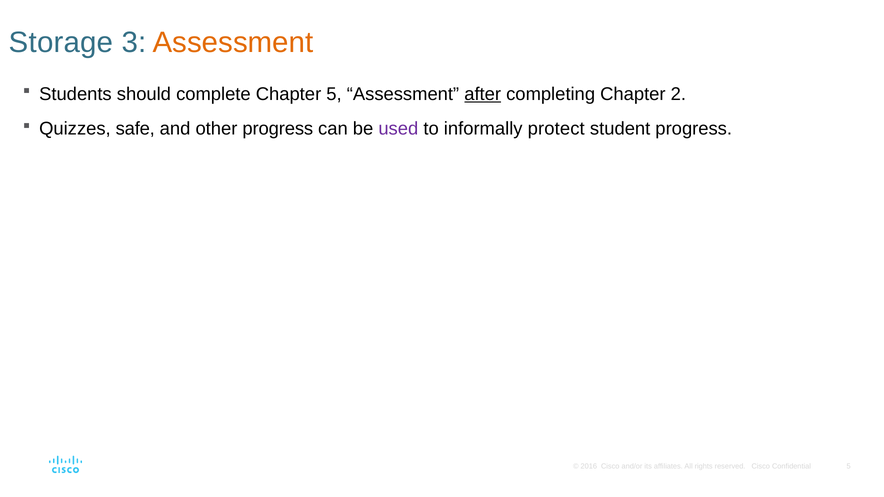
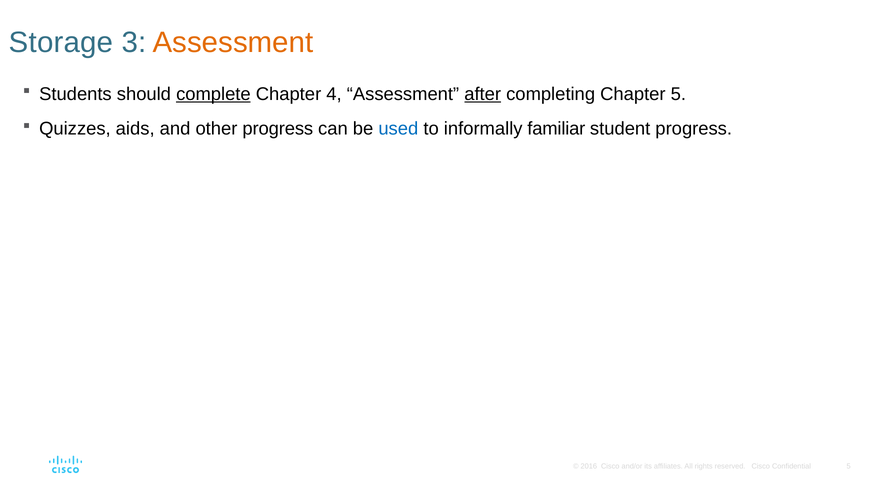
complete underline: none -> present
Chapter 5: 5 -> 4
Chapter 2: 2 -> 5
safe: safe -> aids
used colour: purple -> blue
protect: protect -> familiar
